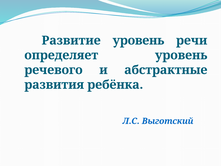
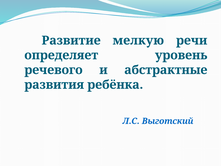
Развитие уровень: уровень -> мелкую
